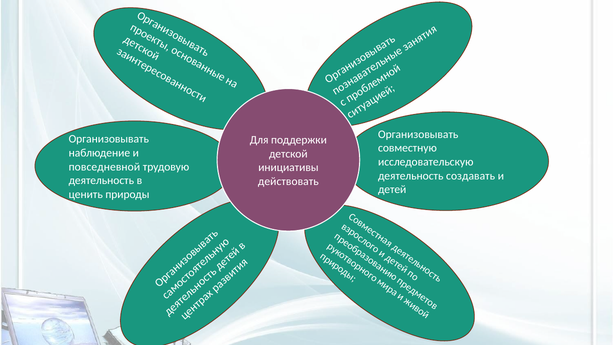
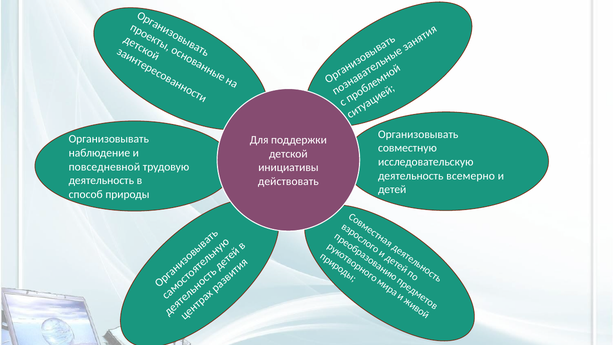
создавать: создавать -> всемерно
ценить: ценить -> способ
